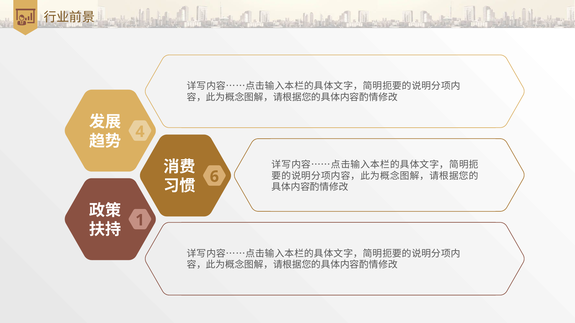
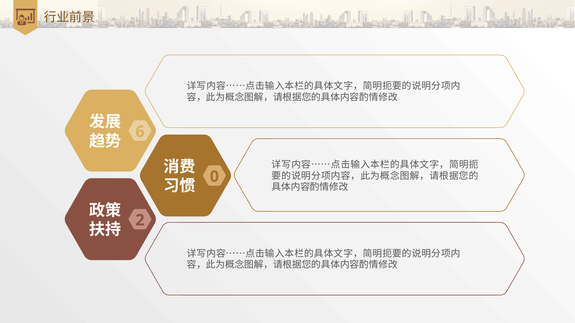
4: 4 -> 6
6: 6 -> 0
1: 1 -> 2
